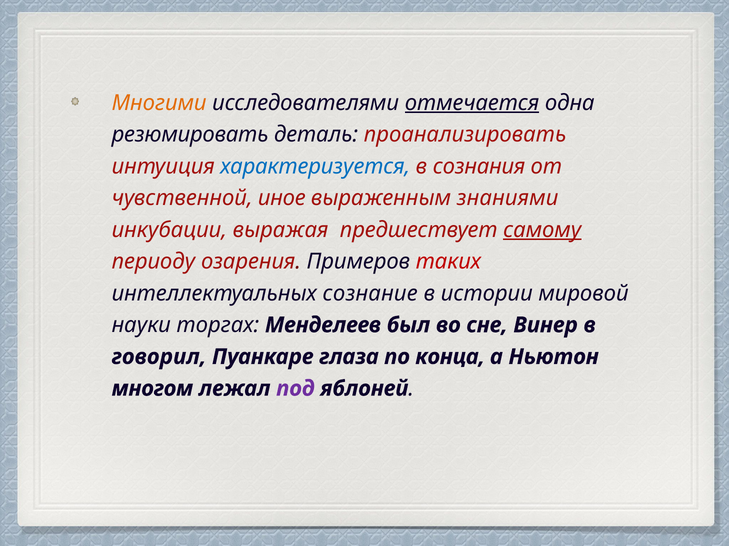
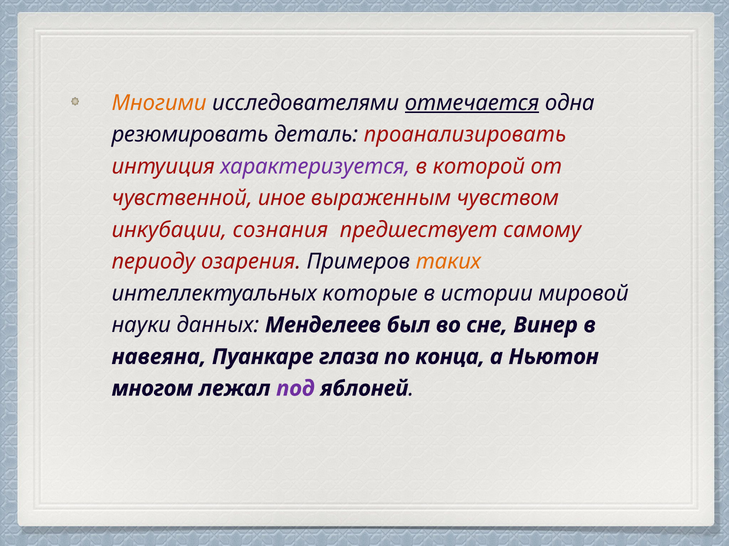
характеризуется colour: blue -> purple
сознания: сознания -> которой
знаниями: знаниями -> чувством
выражая: выражая -> сознания
самому underline: present -> none
таких colour: red -> orange
сознание: сознание -> которые
торгах: торгах -> данных
говорил: говорил -> навеяна
